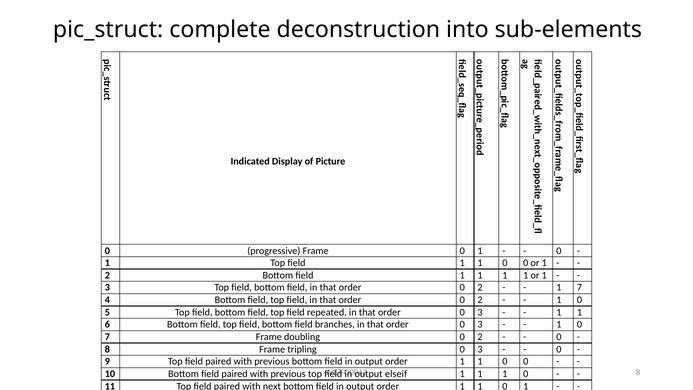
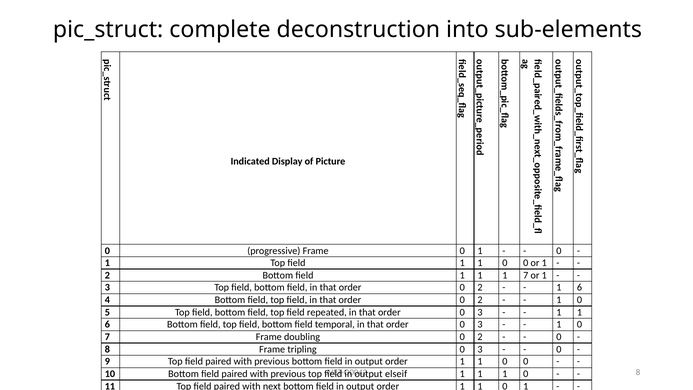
1 at (526, 275): 1 -> 7
7 at (579, 288): 7 -> 6
branches: branches -> temporal
